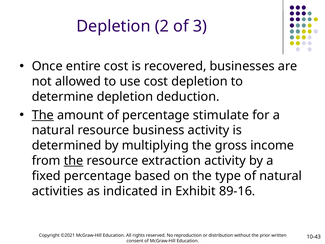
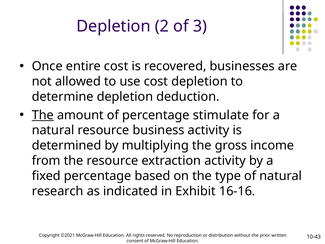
the at (74, 161) underline: present -> none
activities: activities -> research
89-16: 89-16 -> 16-16
